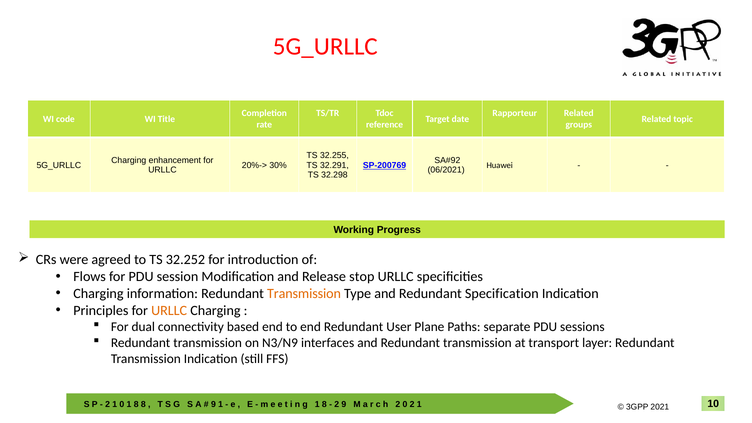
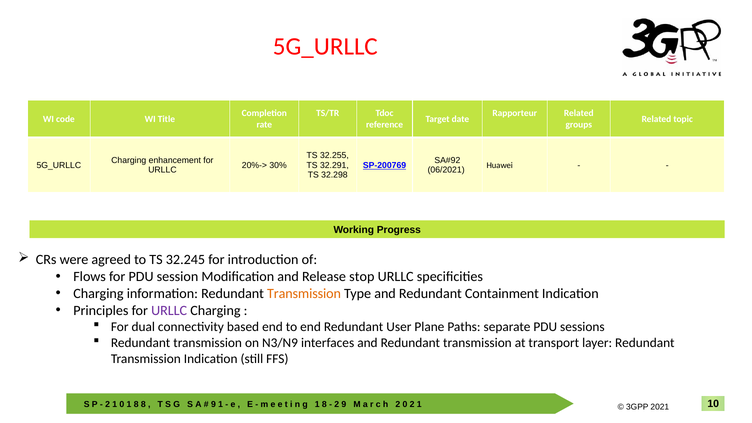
32.252: 32.252 -> 32.245
Specification: Specification -> Containment
URLLC at (169, 311) colour: orange -> purple
